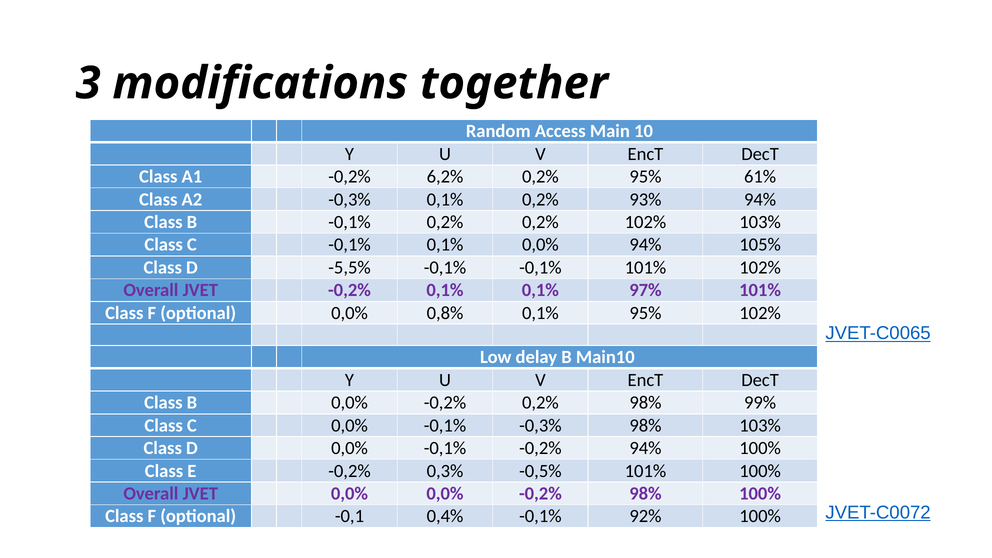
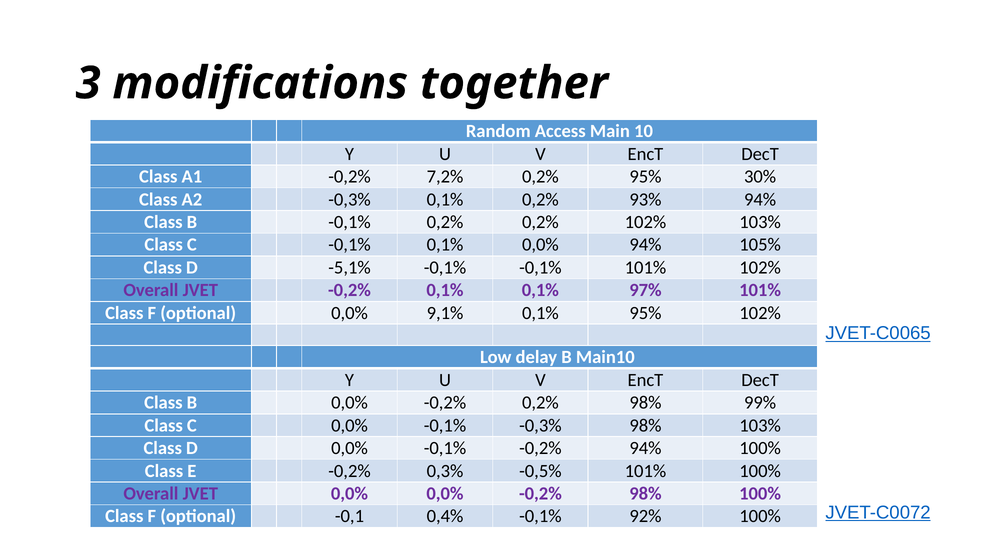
6,2%: 6,2% -> 7,2%
61%: 61% -> 30%
-5,5%: -5,5% -> -5,1%
0,8%: 0,8% -> 9,1%
